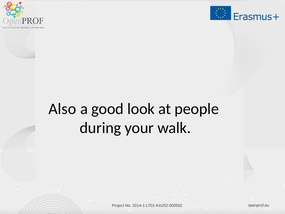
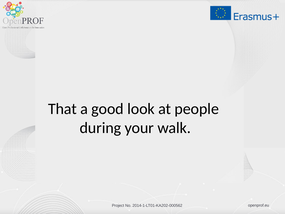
Also: Also -> That
